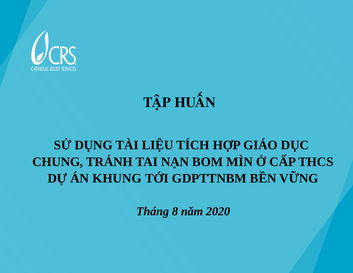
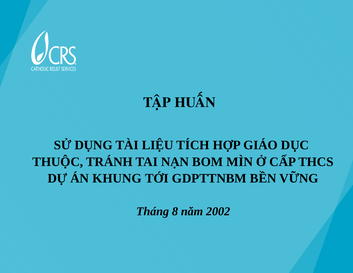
CHUNG: CHUNG -> THUỘC
2020: 2020 -> 2002
